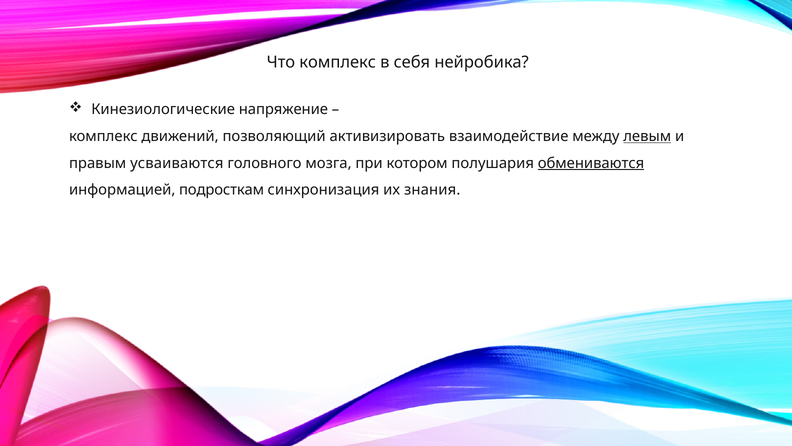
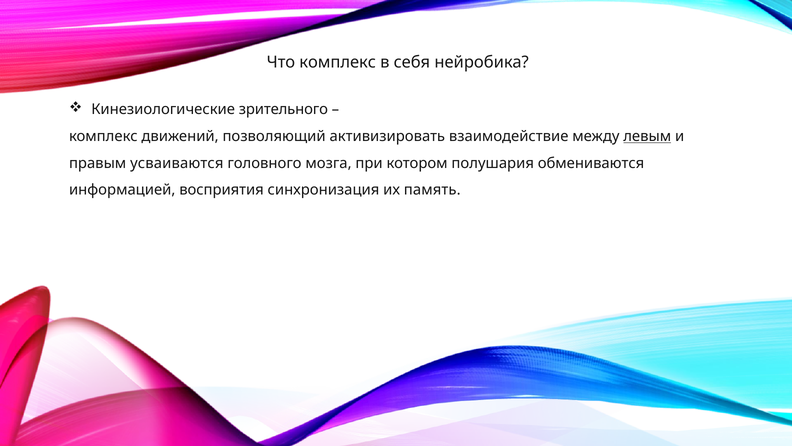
напряжение: напряжение -> зрительного
обмениваются underline: present -> none
подросткам: подросткам -> восприятия
знания: знания -> память
